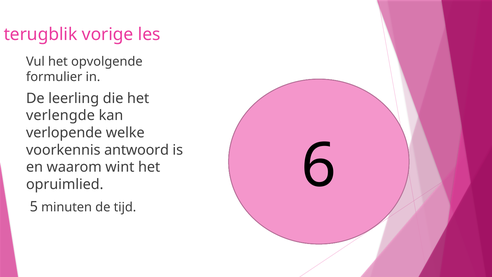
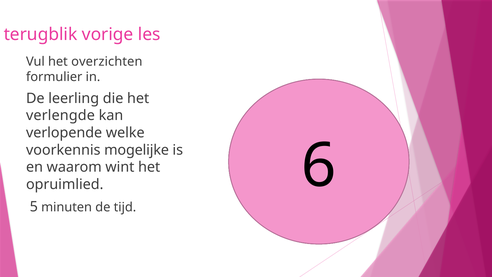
opvolgende: opvolgende -> overzichten
antwoord: antwoord -> mogelijke
